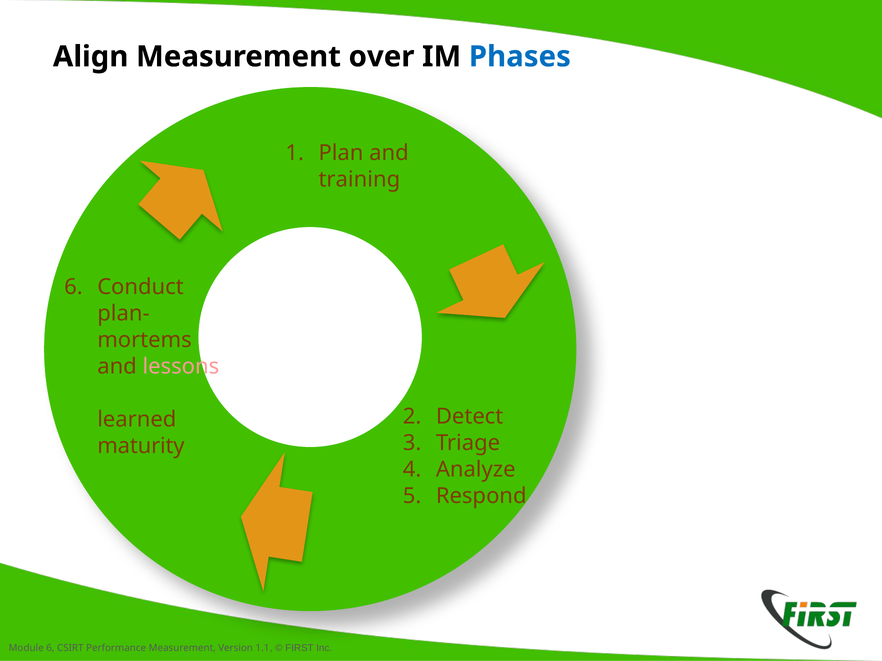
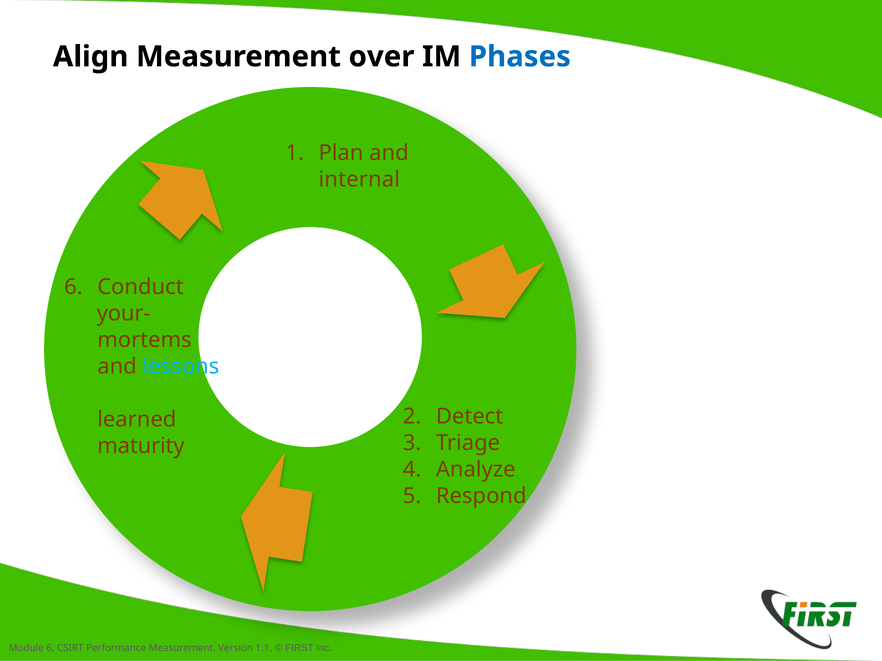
training: training -> internal
plan-: plan- -> your-
lessons colour: pink -> light blue
